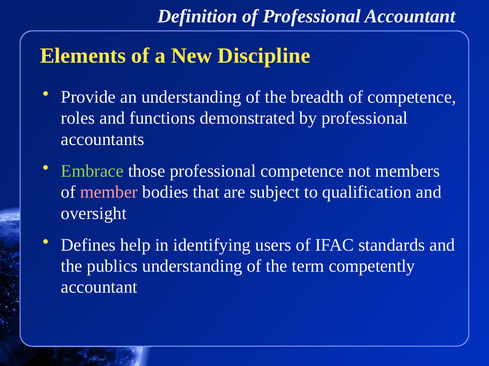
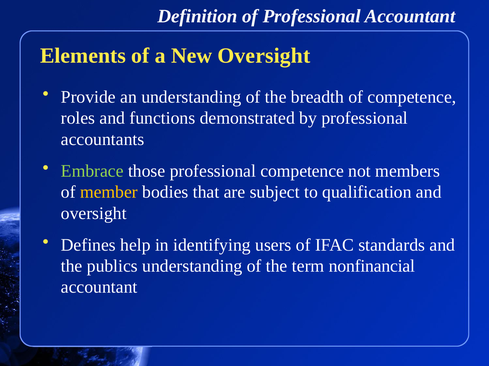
New Discipline: Discipline -> Oversight
member colour: pink -> yellow
competently: competently -> nonfinancial
